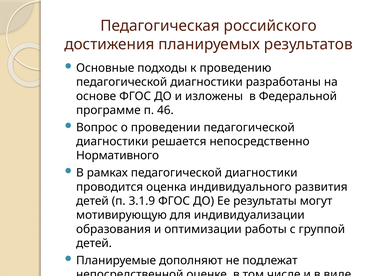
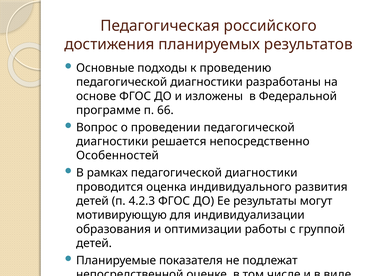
46: 46 -> 66
Нормативного: Нормативного -> Особенностей
3.1.9: 3.1.9 -> 4.2.3
дополняют: дополняют -> показателя
